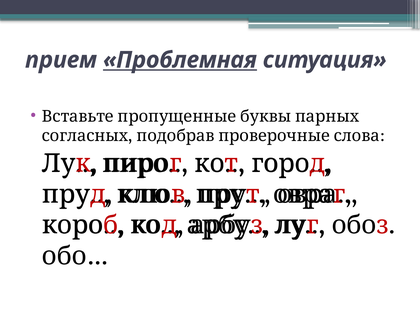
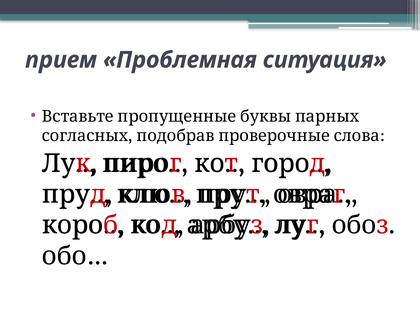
Проблемная underline: present -> none
